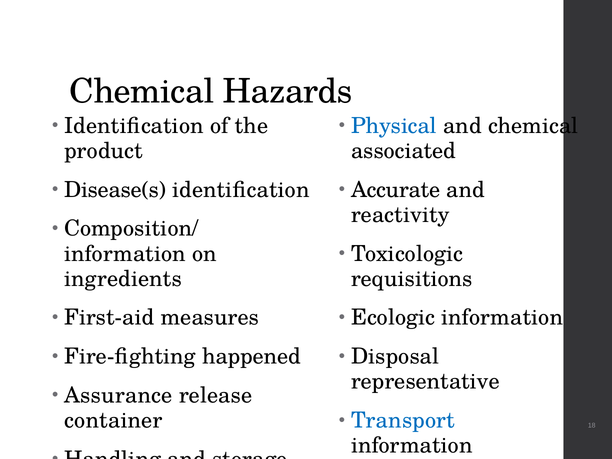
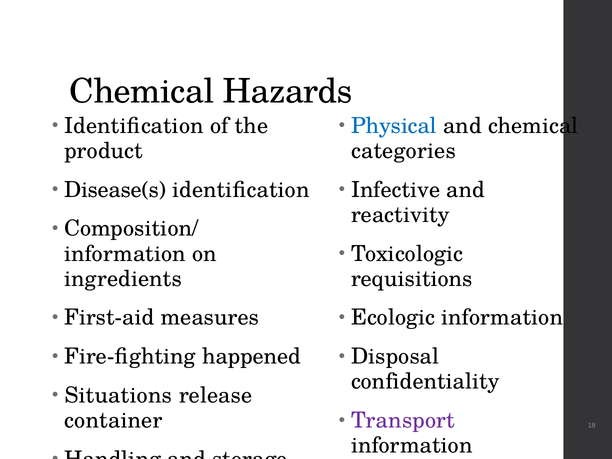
associated: associated -> categories
Accurate: Accurate -> Infective
representative: representative -> confidentiality
Assurance: Assurance -> Situations
Transport colour: blue -> purple
